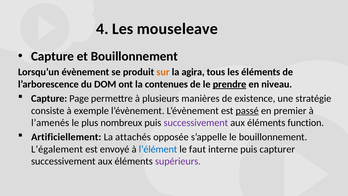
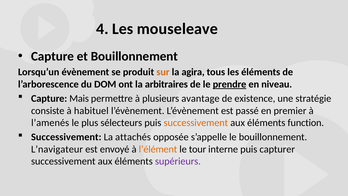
contenues: contenues -> arbitraires
Page: Page -> Mais
manières: manières -> avantage
exemple: exemple -> habituel
passé underline: present -> none
nombreux: nombreux -> sélecteurs
successivement at (196, 123) colour: purple -> orange
Artificiellement at (66, 137): Artificiellement -> Successivement
L’également: L’également -> L’navigateur
l’élément colour: blue -> orange
faut: faut -> tour
